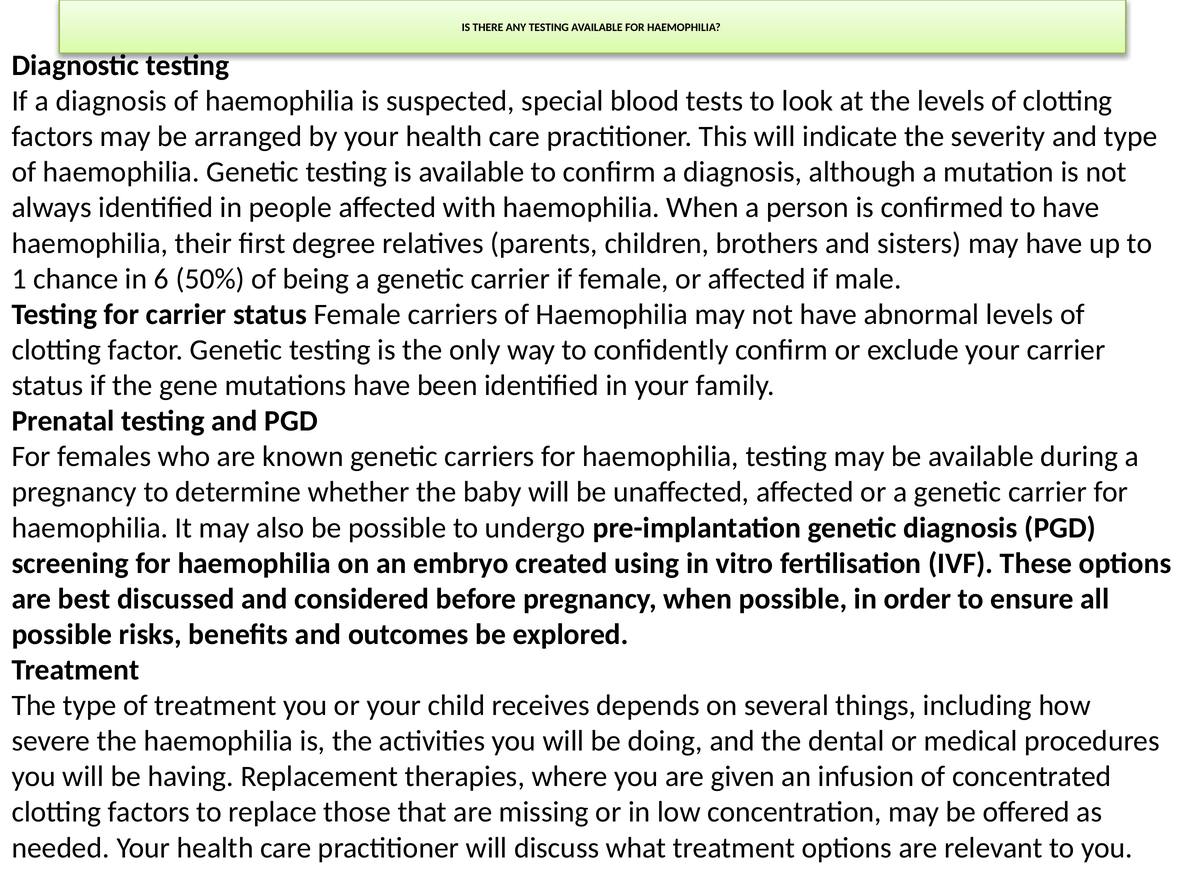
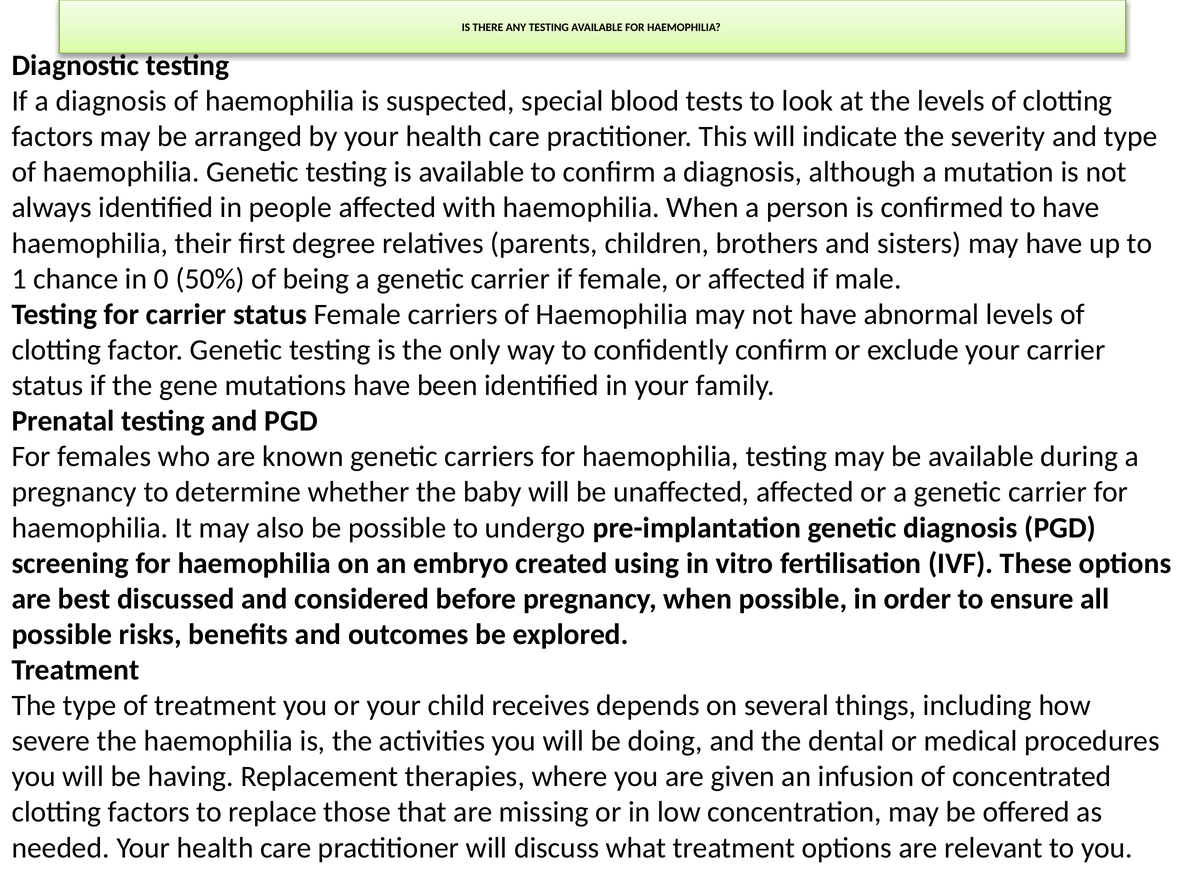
6: 6 -> 0
